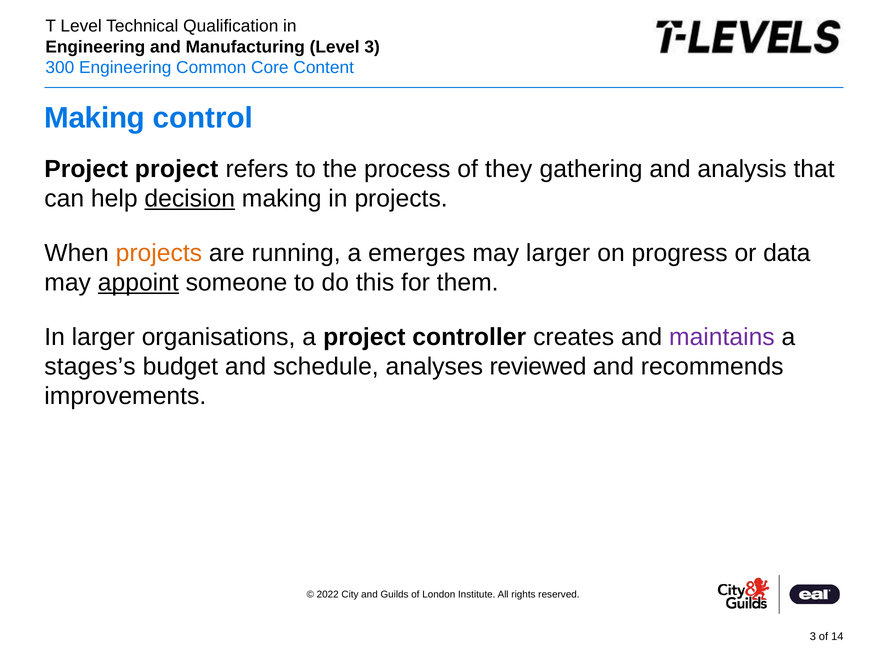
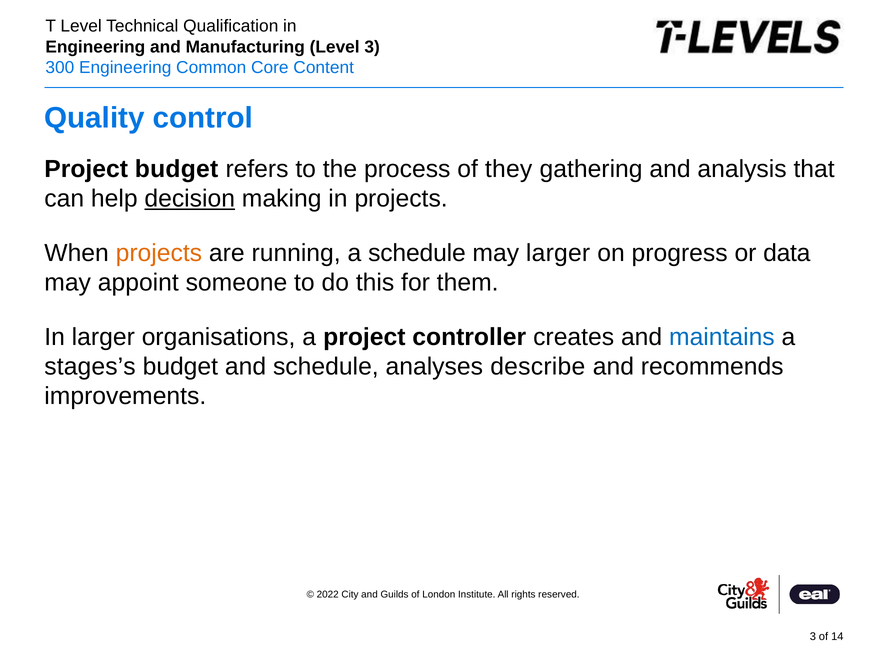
Making at (95, 118): Making -> Quality
Project project: project -> budget
a emerges: emerges -> schedule
appoint underline: present -> none
maintains colour: purple -> blue
reviewed: reviewed -> describe
